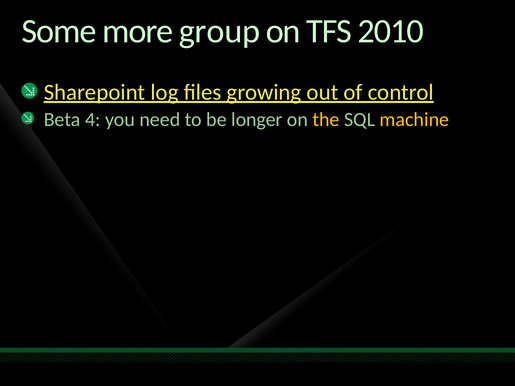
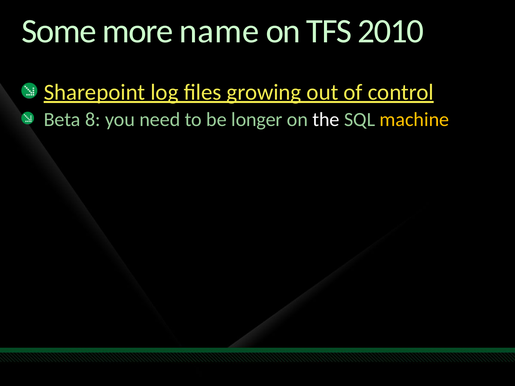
group: group -> name
4: 4 -> 8
the colour: yellow -> white
